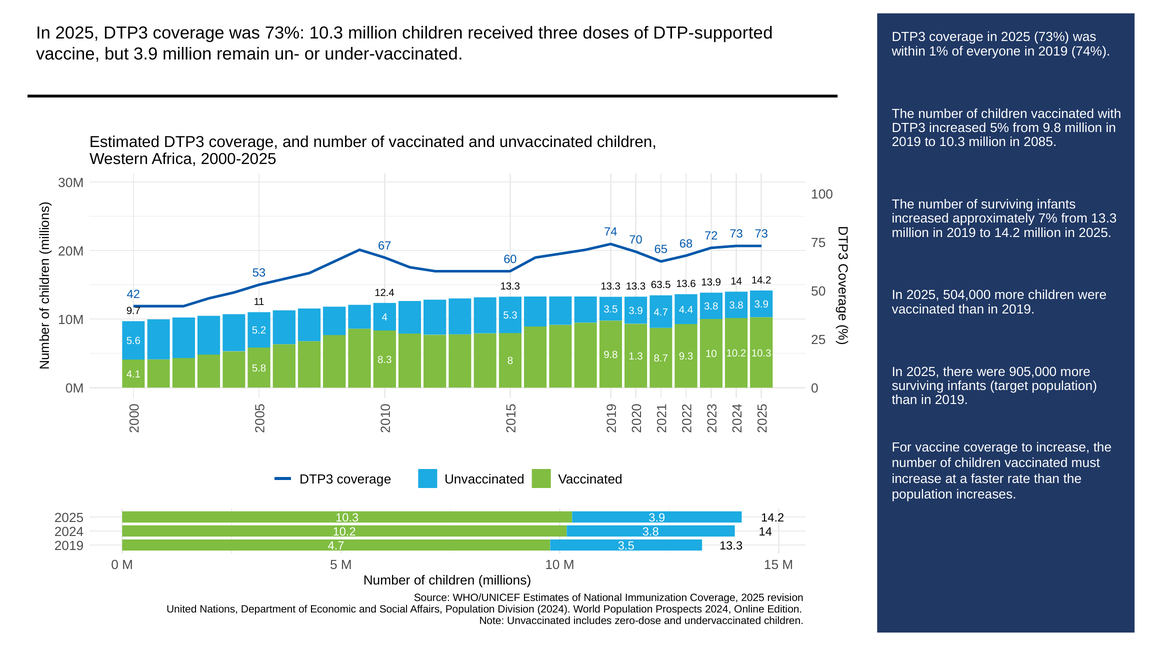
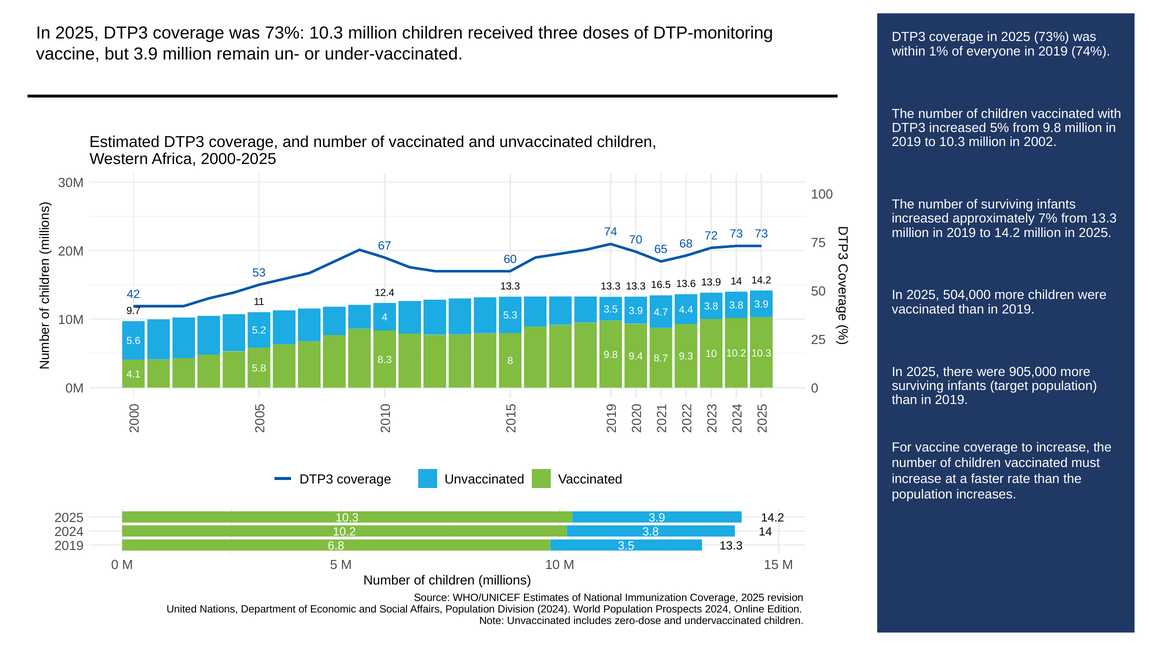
DTP-supported: DTP-supported -> DTP-monitoring
2085: 2085 -> 2002
63.5: 63.5 -> 16.5
1.3: 1.3 -> 9.4
4.7 at (336, 546): 4.7 -> 6.8
